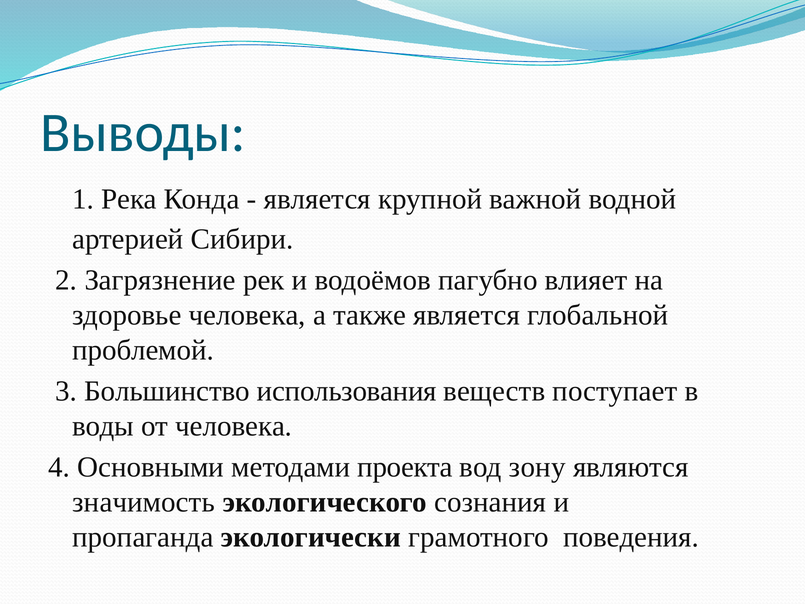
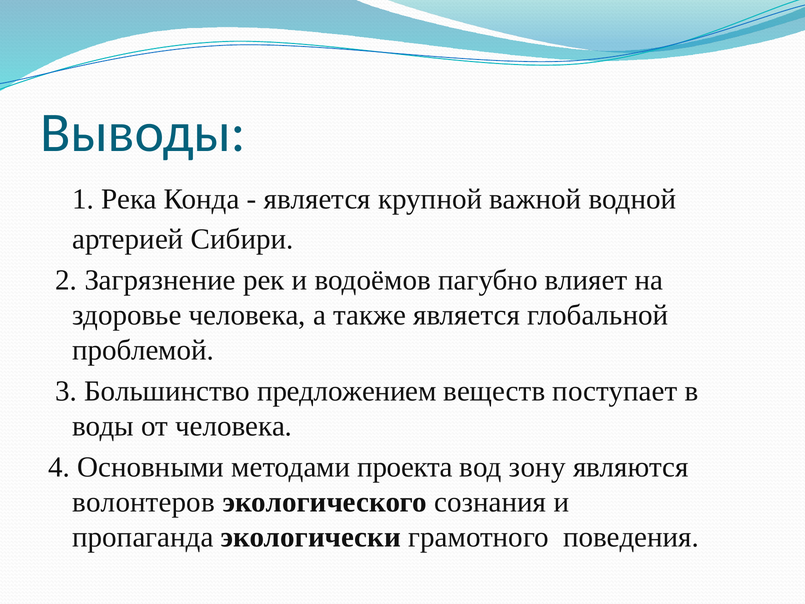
использования: использования -> предложением
значимость: значимость -> волонтеров
